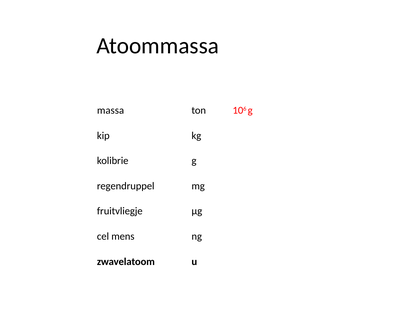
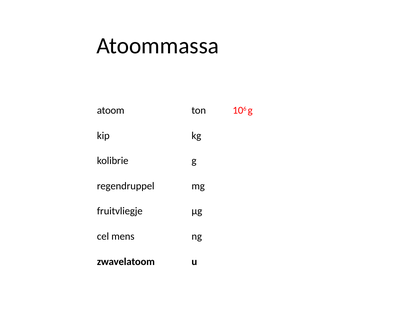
massa: massa -> atoom
